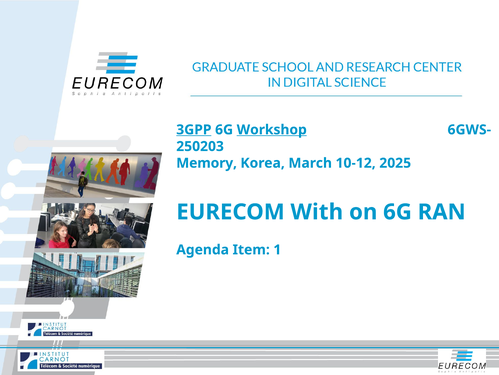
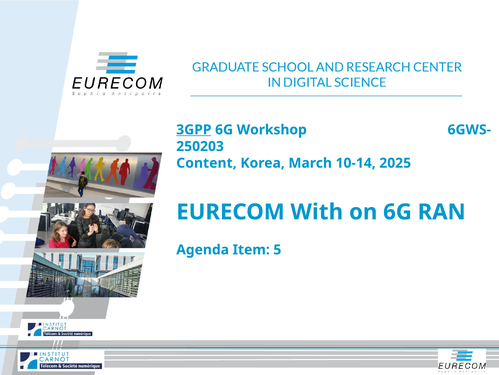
Workshop underline: present -> none
Memory: Memory -> Content
10-12: 10-12 -> 10-14
1: 1 -> 5
